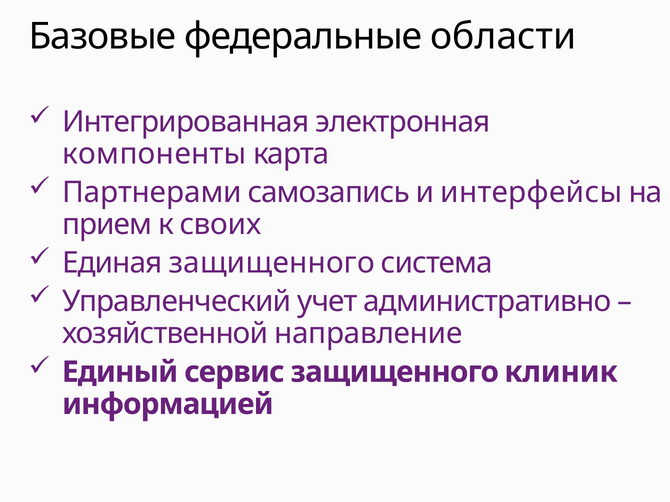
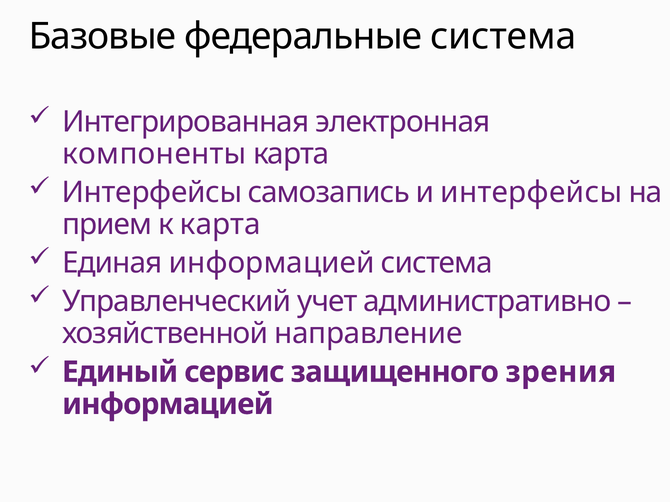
федеральные области: области -> система
Партнерами at (152, 193): Партнерами -> Интерфейсы
к своих: своих -> карта
Единая защищенного: защищенного -> информацией
клиник: клиник -> зрения
